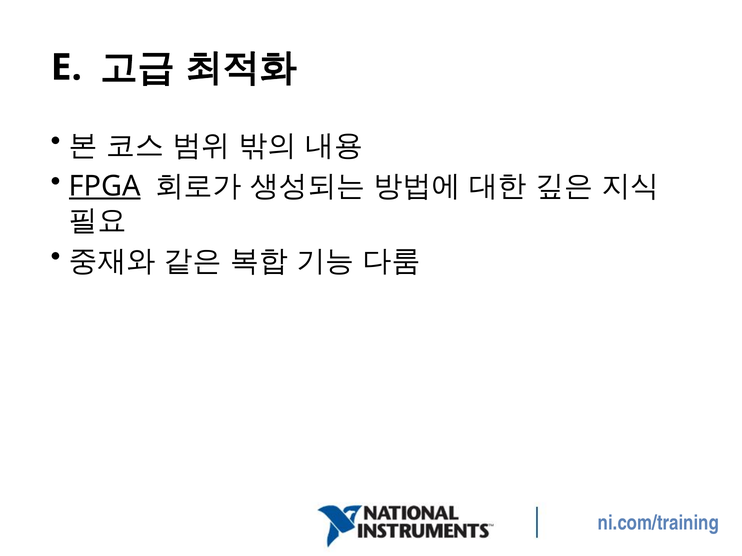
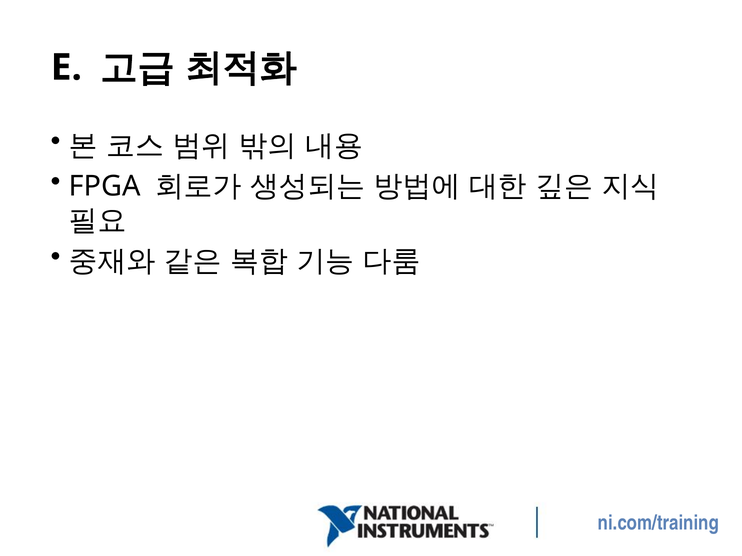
FPGA underline: present -> none
